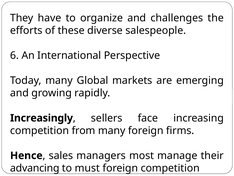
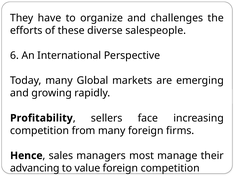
Increasingly: Increasingly -> Profitability
must: must -> value
